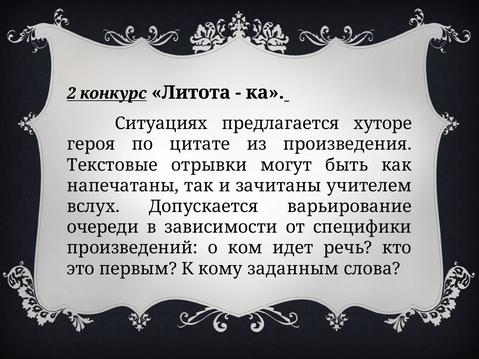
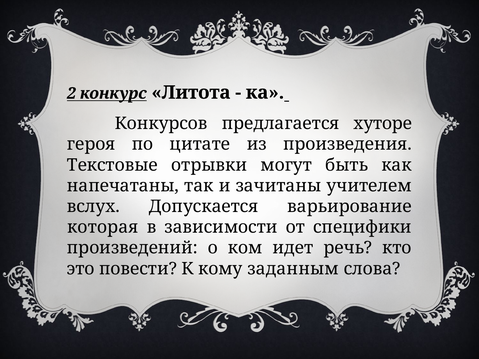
Ситуациях: Ситуациях -> Конкурсов
очереди: очереди -> которая
первым: первым -> повести
